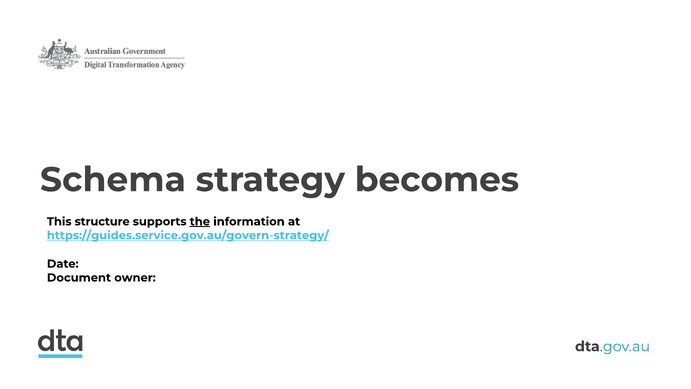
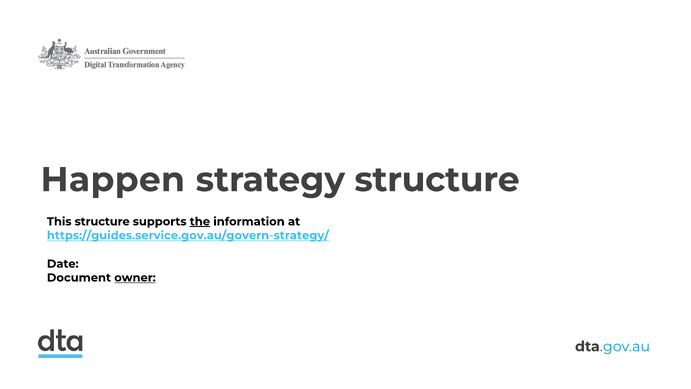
Schema: Schema -> Happen
strategy becomes: becomes -> structure
owner underline: none -> present
